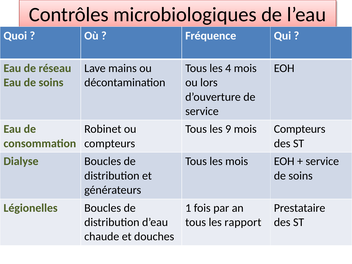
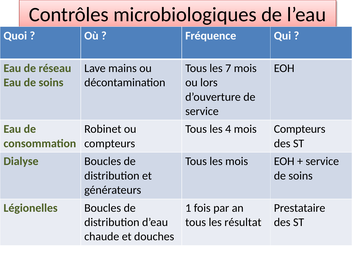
4: 4 -> 7
9: 9 -> 4
rapport: rapport -> résultat
